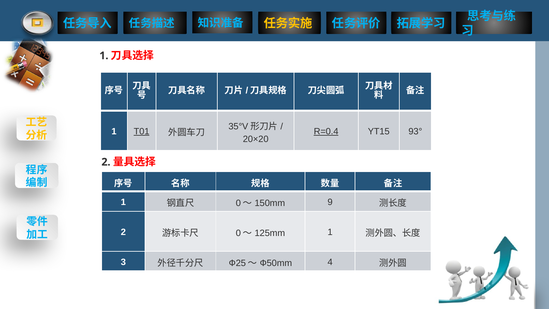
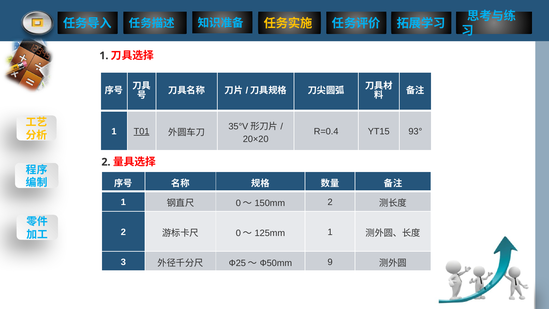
R=0.4 underline: present -> none
9 at (330, 202): 9 -> 2
4: 4 -> 9
